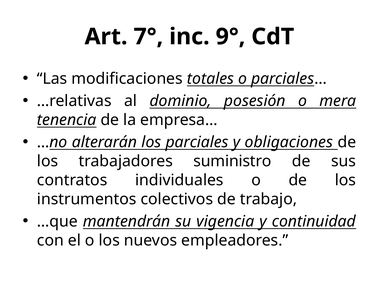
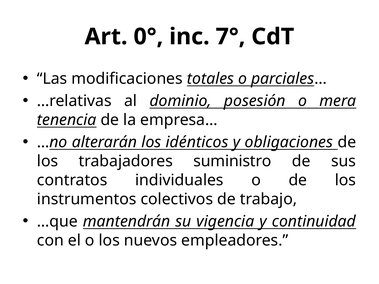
7°: 7° -> 0°
9°: 9° -> 7°
parciales: parciales -> idénticos
